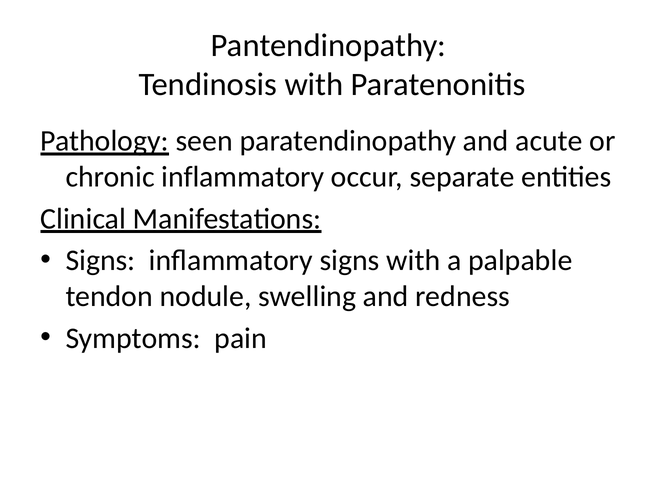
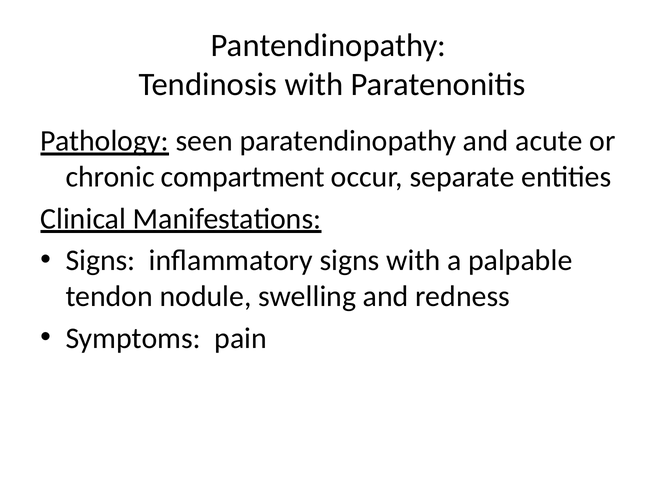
chronic inflammatory: inflammatory -> compartment
